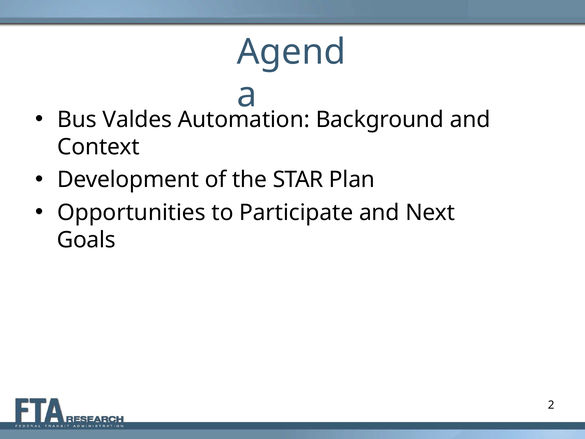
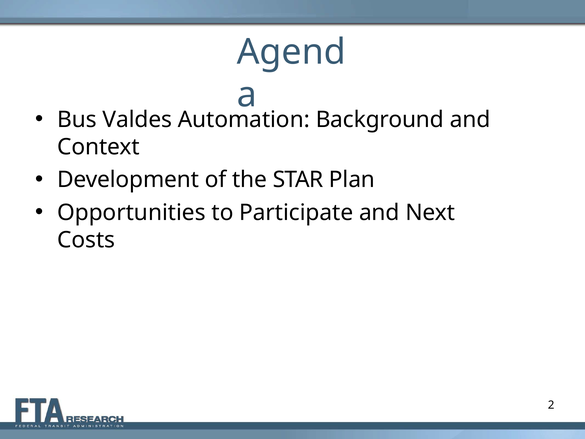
Goals: Goals -> Costs
